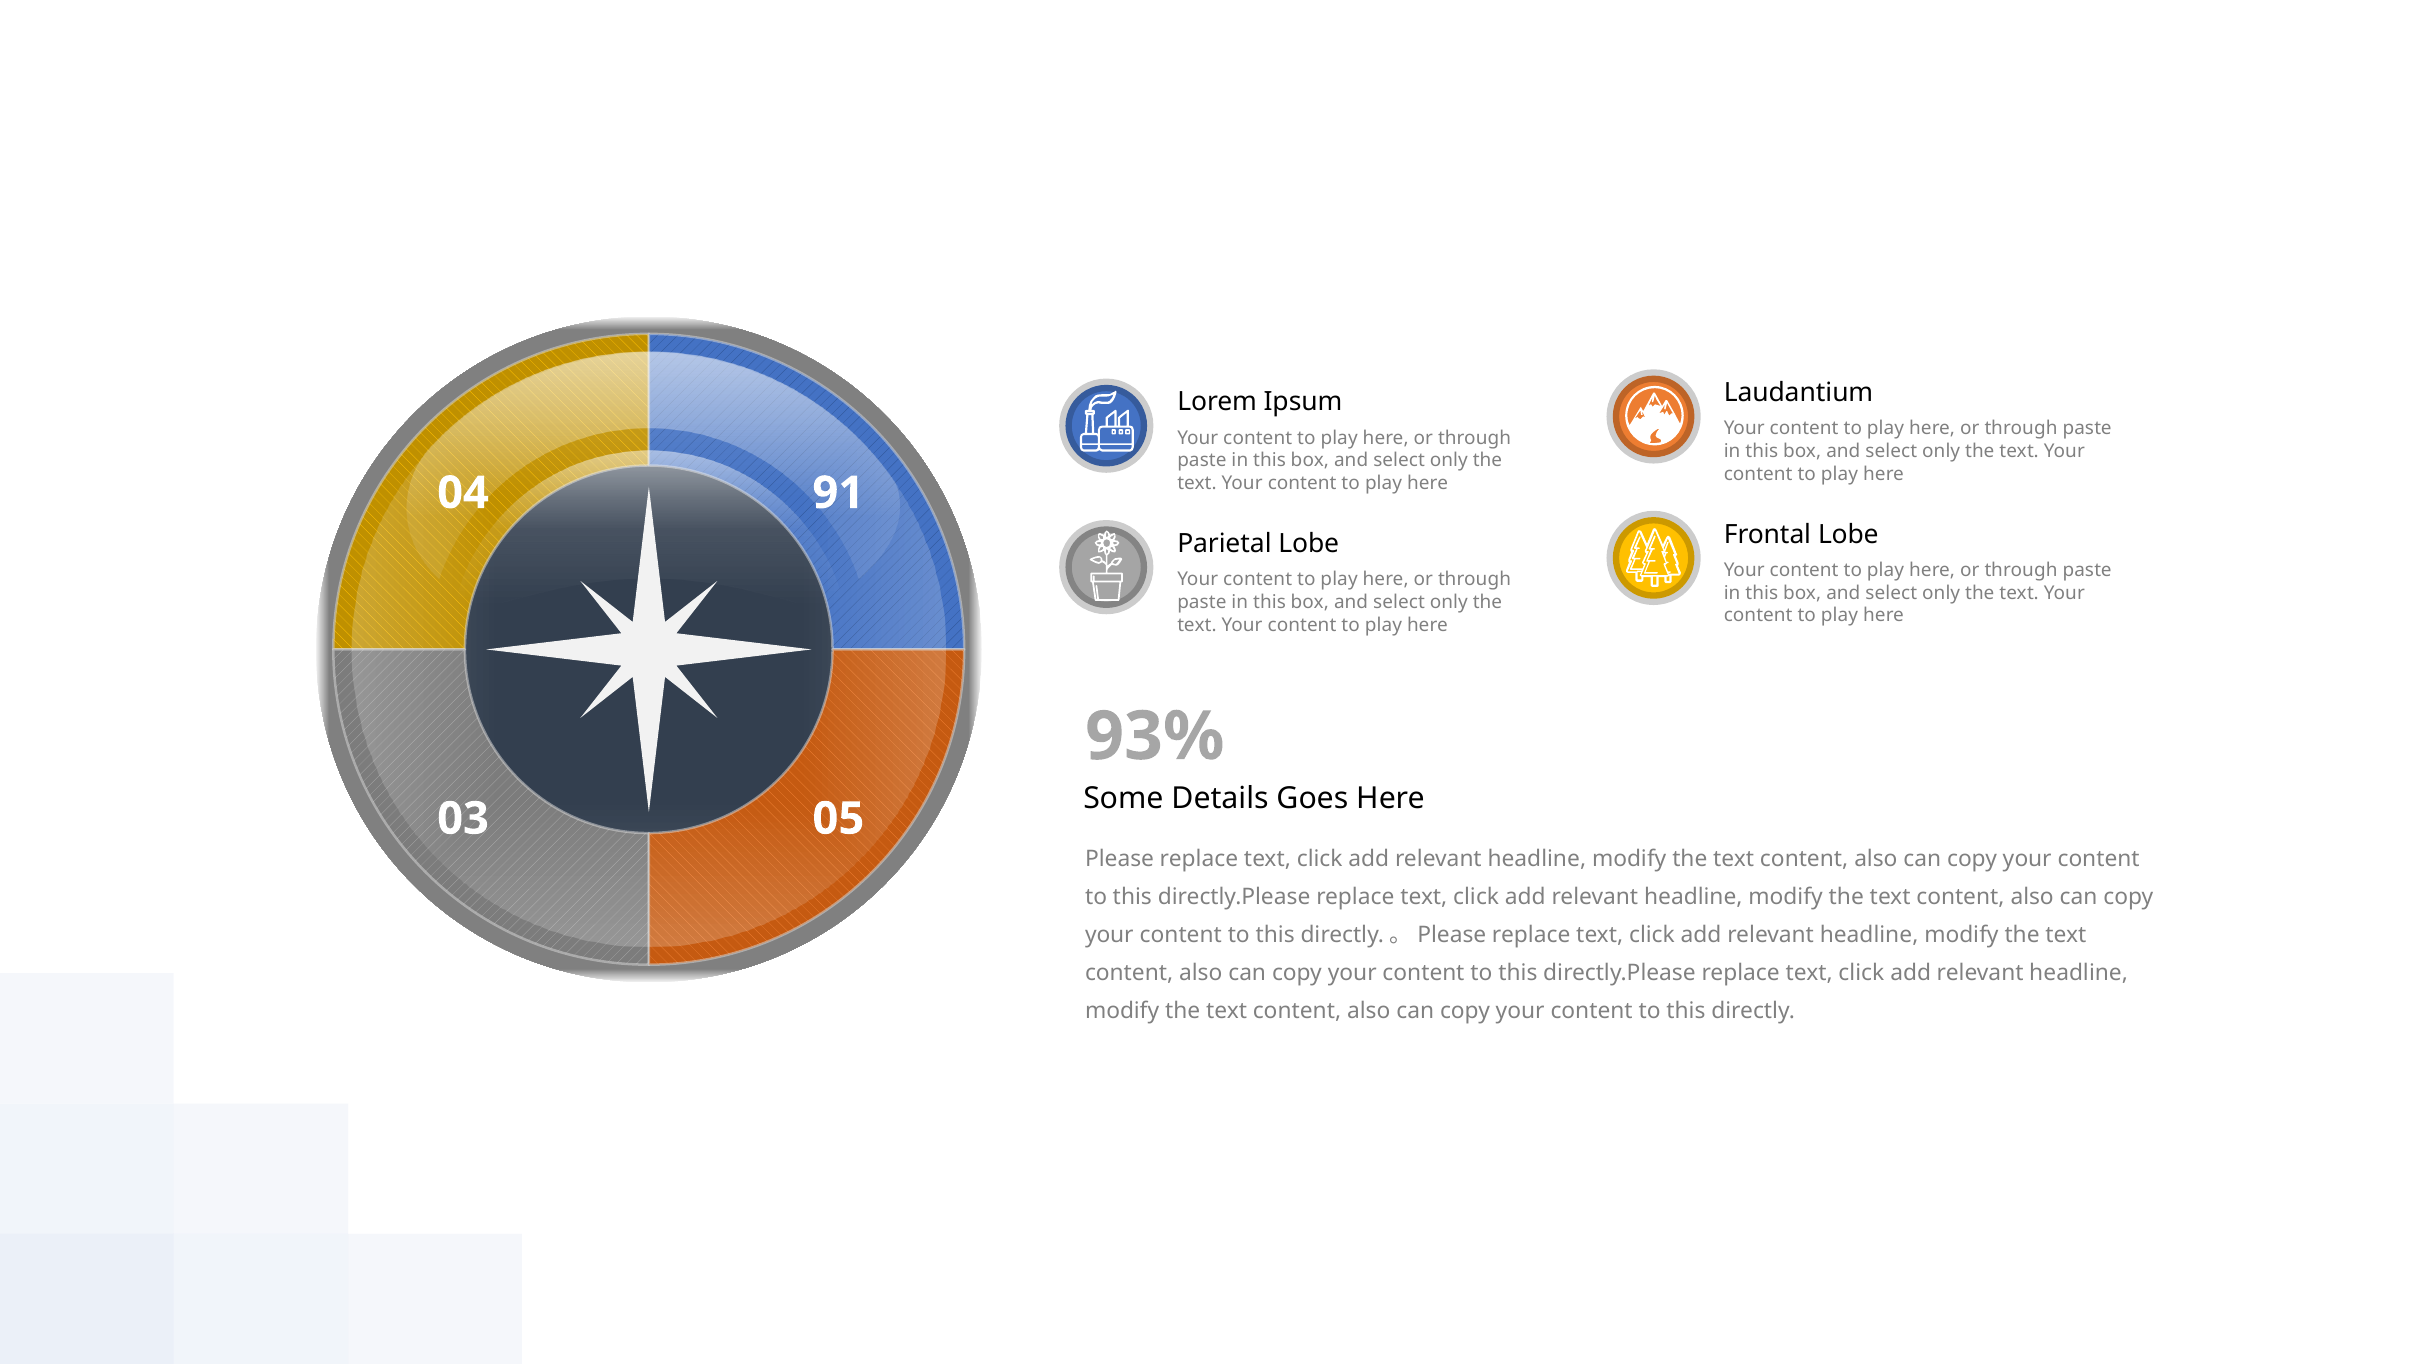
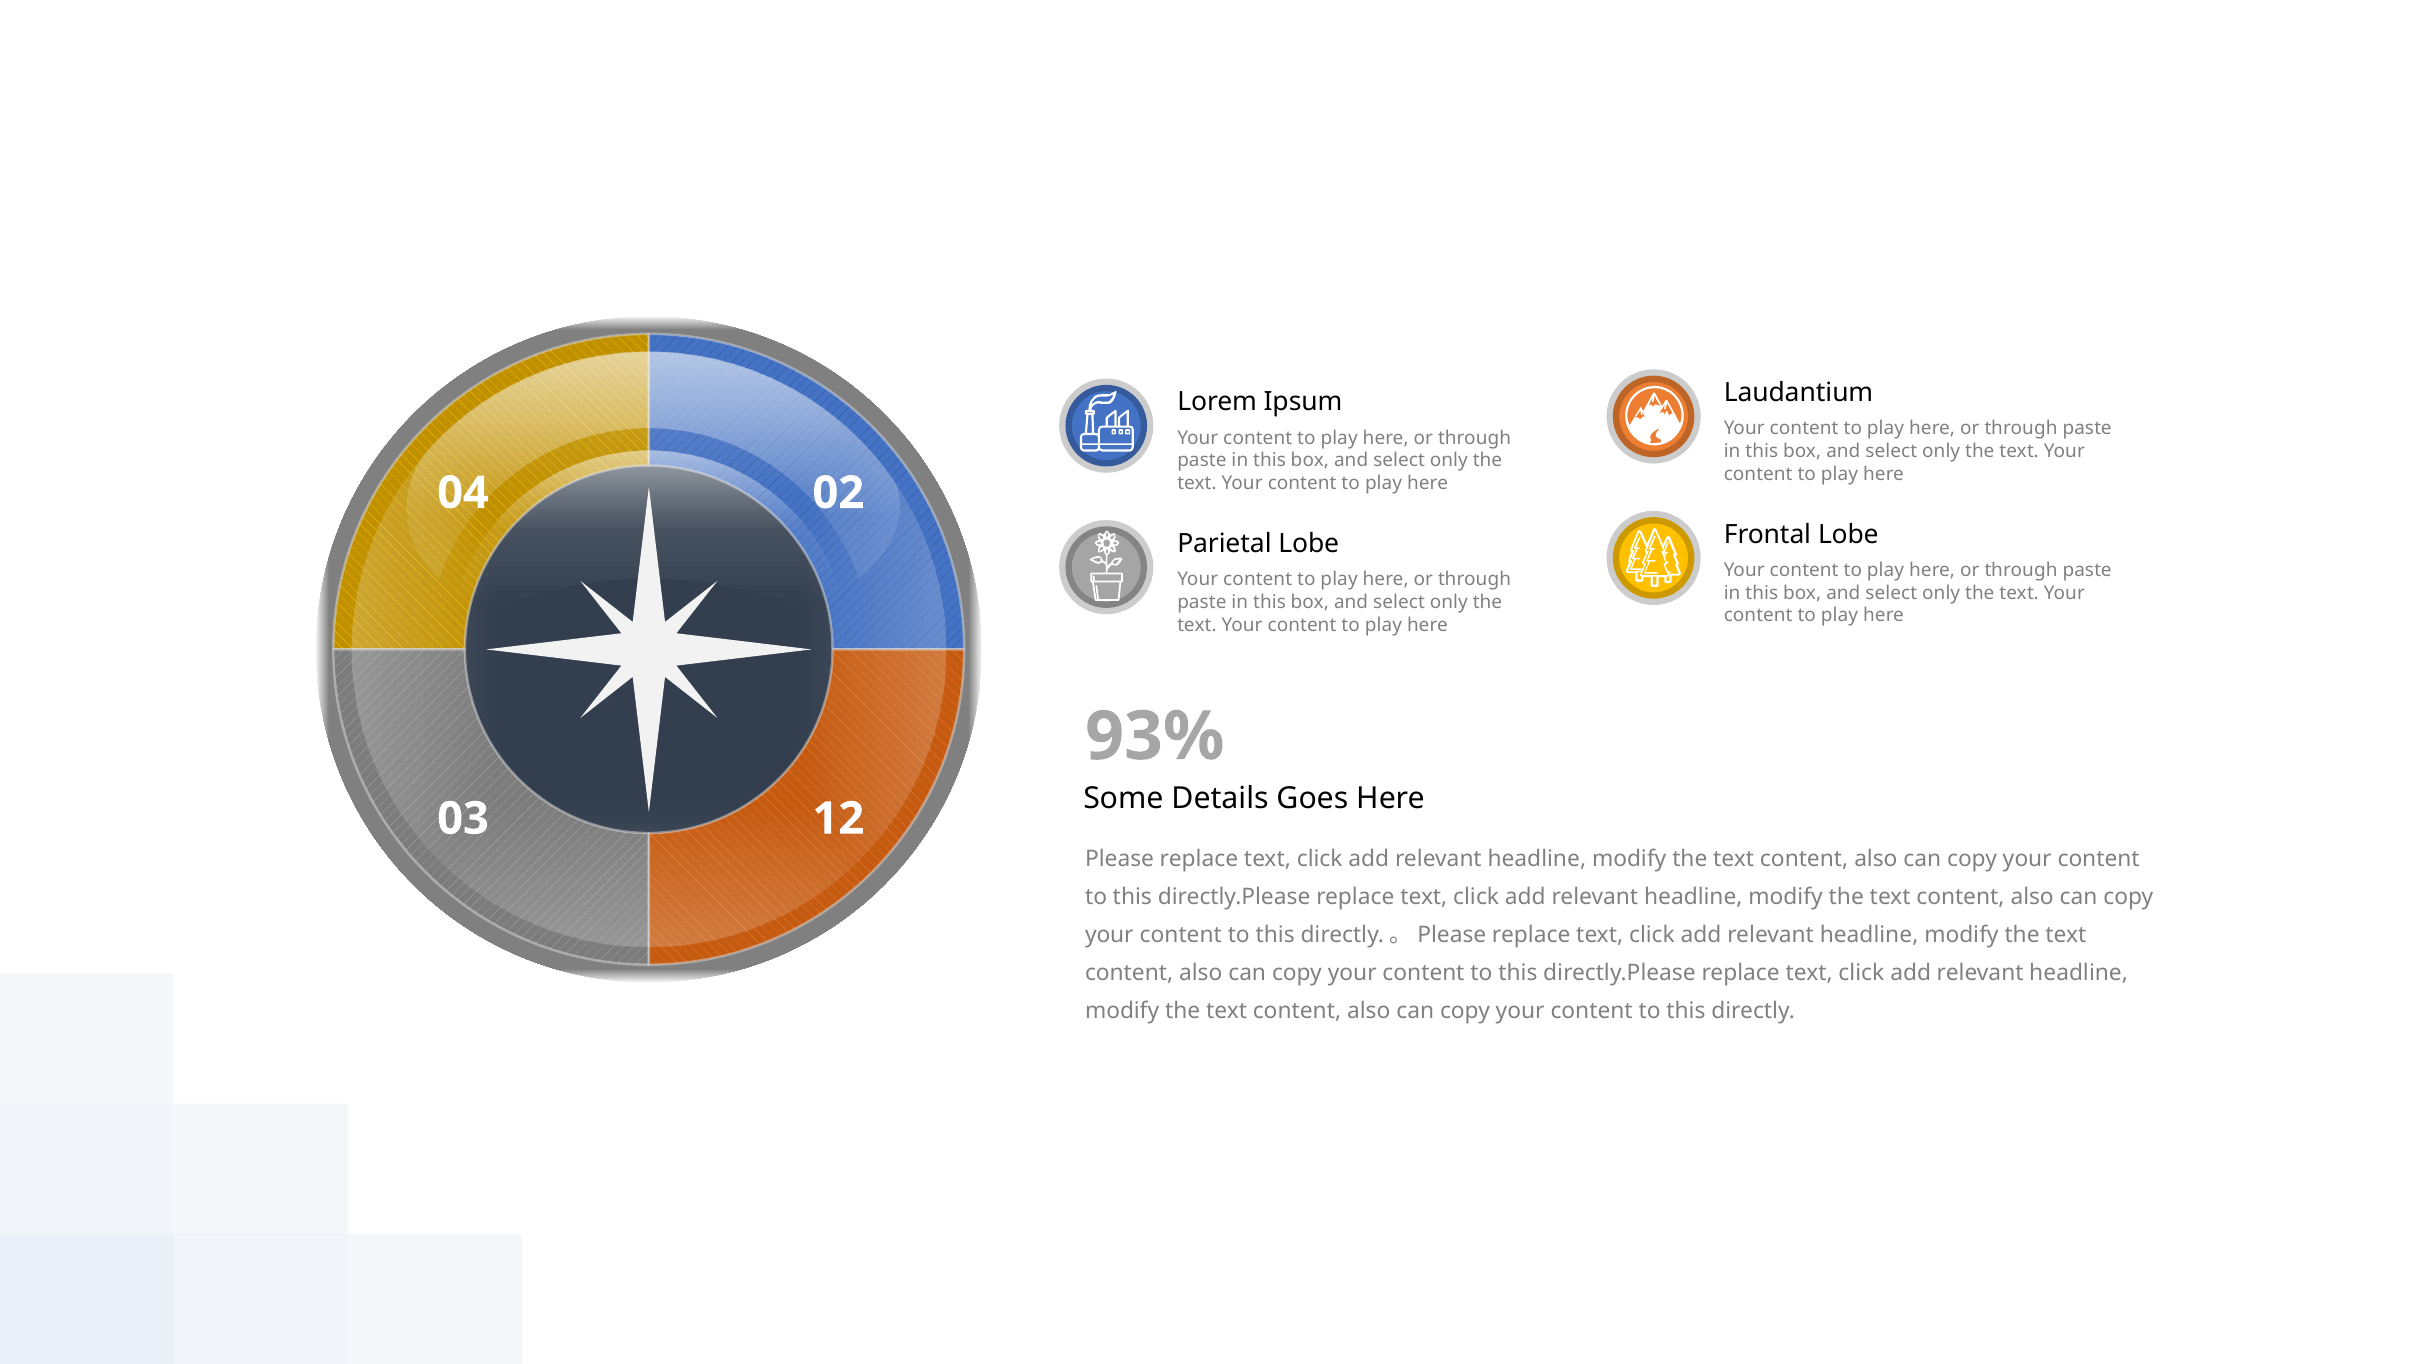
91: 91 -> 02
05: 05 -> 12
